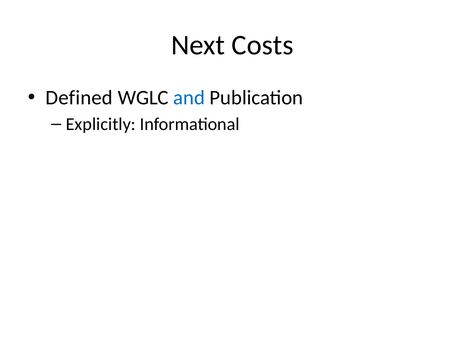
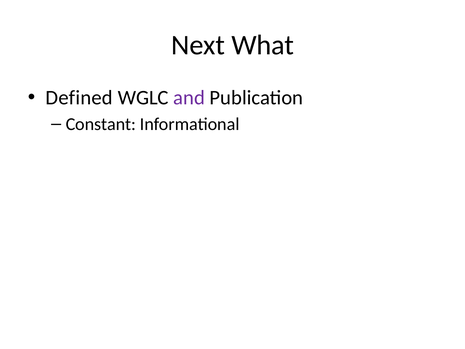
Costs: Costs -> What
and colour: blue -> purple
Explicitly: Explicitly -> Constant
